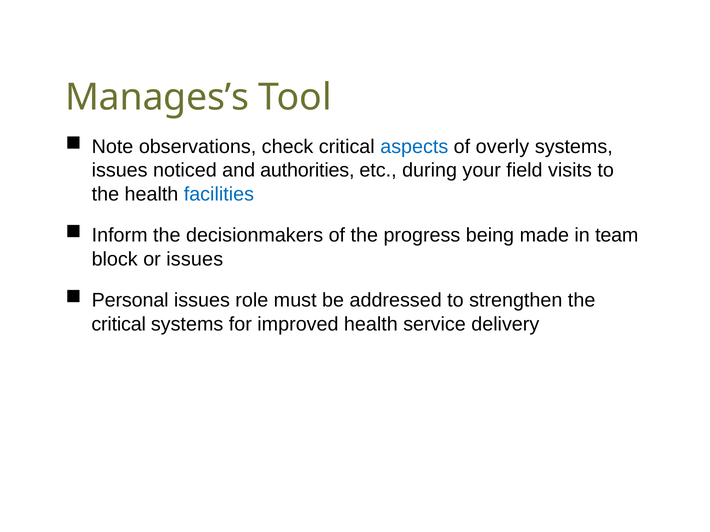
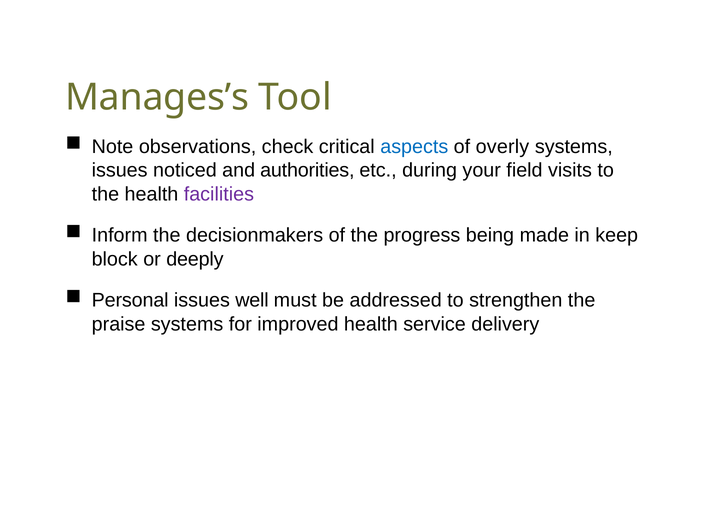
facilities colour: blue -> purple
team: team -> keep
or issues: issues -> deeply
role: role -> well
critical at (119, 324): critical -> praise
